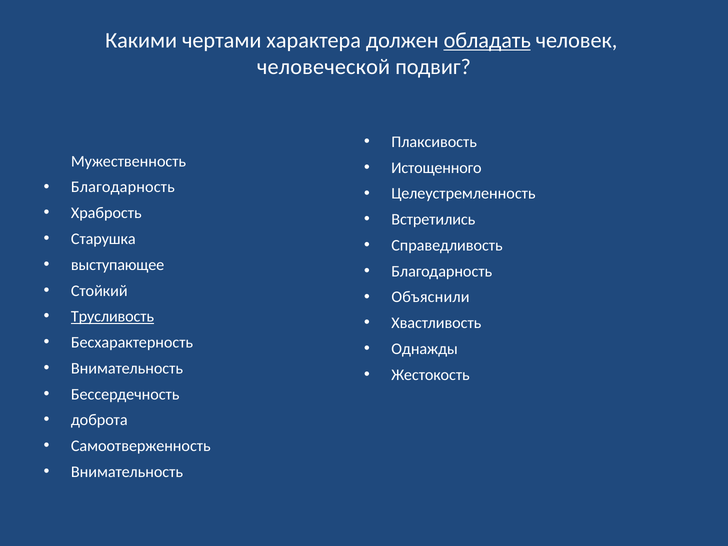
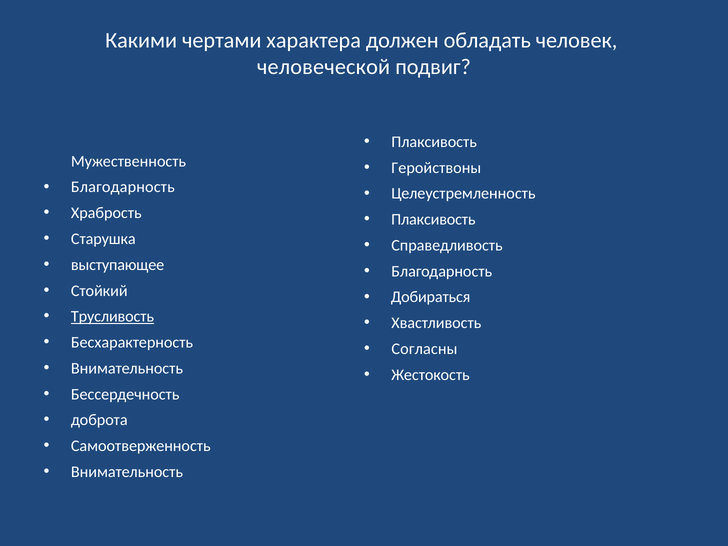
обладать underline: present -> none
Истощенного: Истощенного -> Геройствоны
Встретились at (433, 220): Встретились -> Плаксивость
Объяснили: Объяснили -> Добираться
Однажды: Однажды -> Согласны
